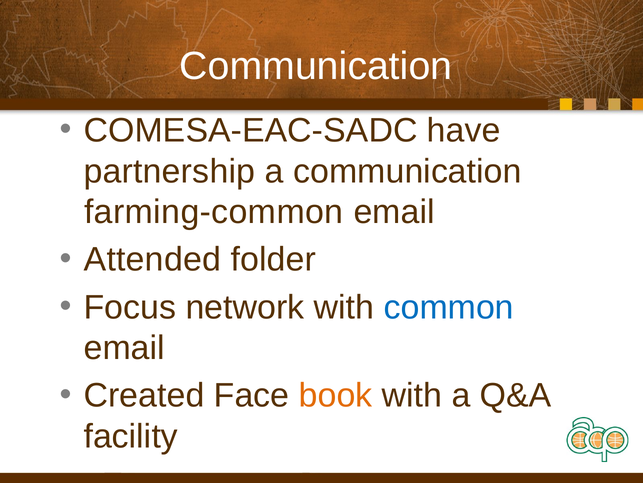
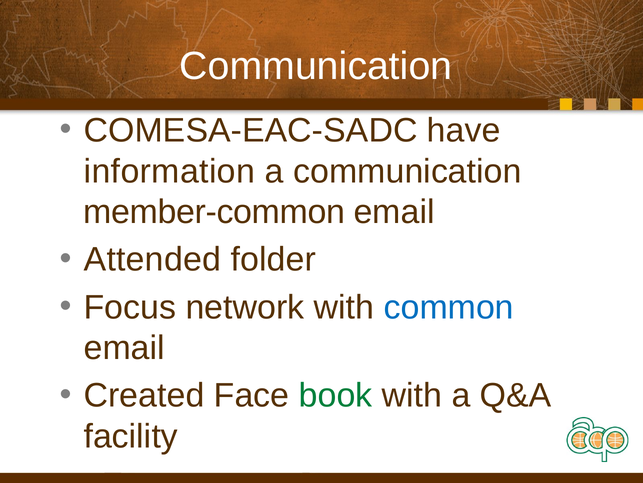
partnership: partnership -> information
farming-common: farming-common -> member-common
book colour: orange -> green
